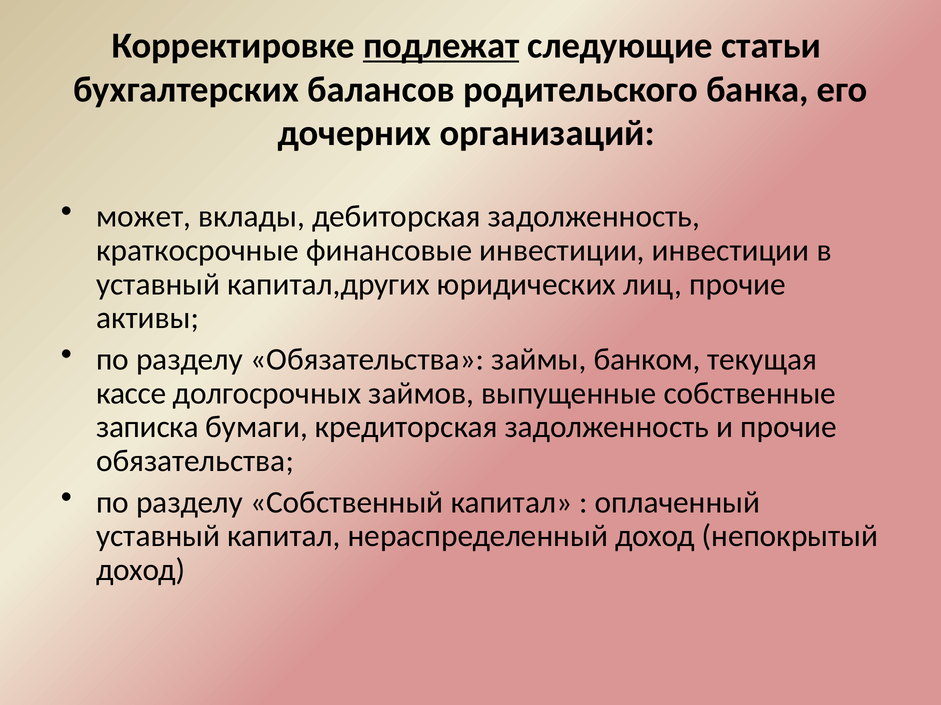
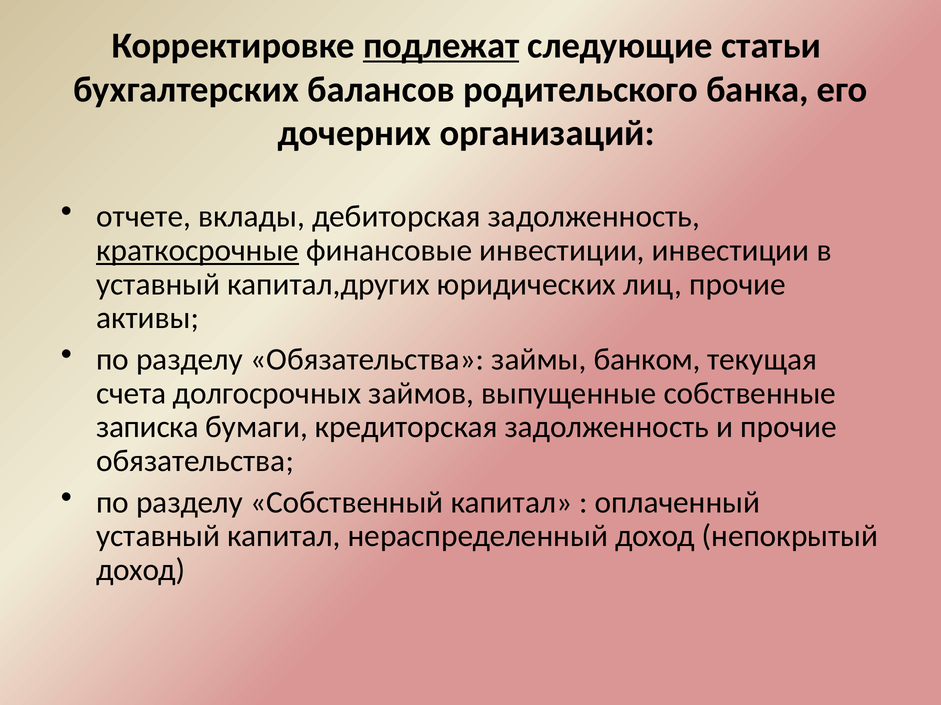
может: может -> отчете
краткосрочные underline: none -> present
кассе: кассе -> счета
